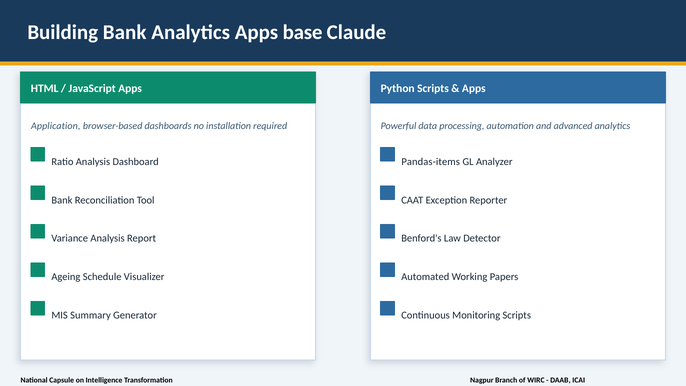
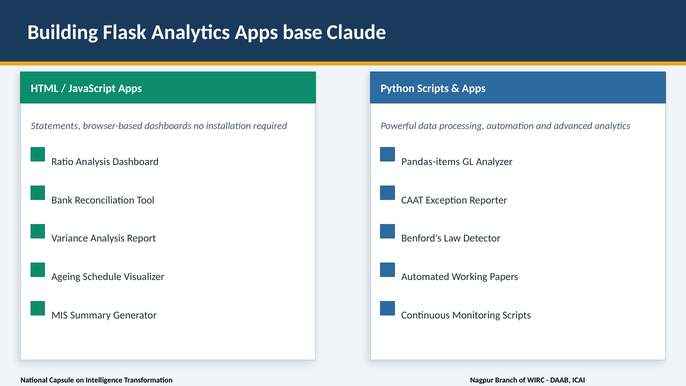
Building Bank: Bank -> Flask
Application: Application -> Statements
